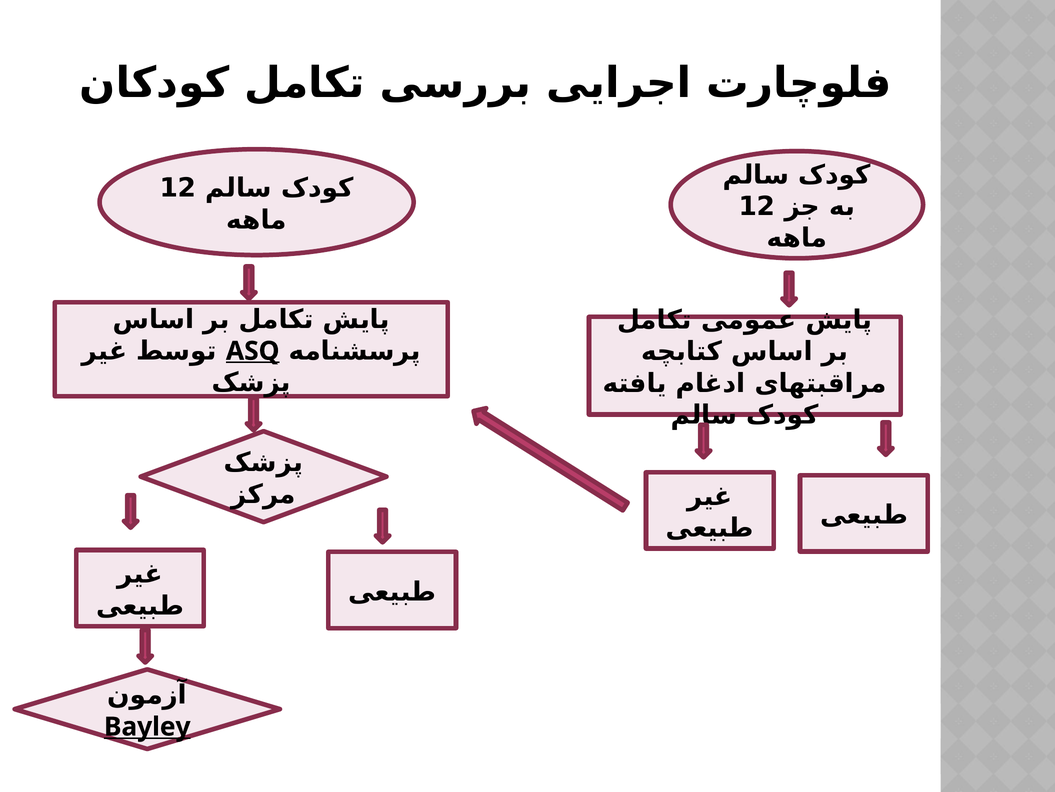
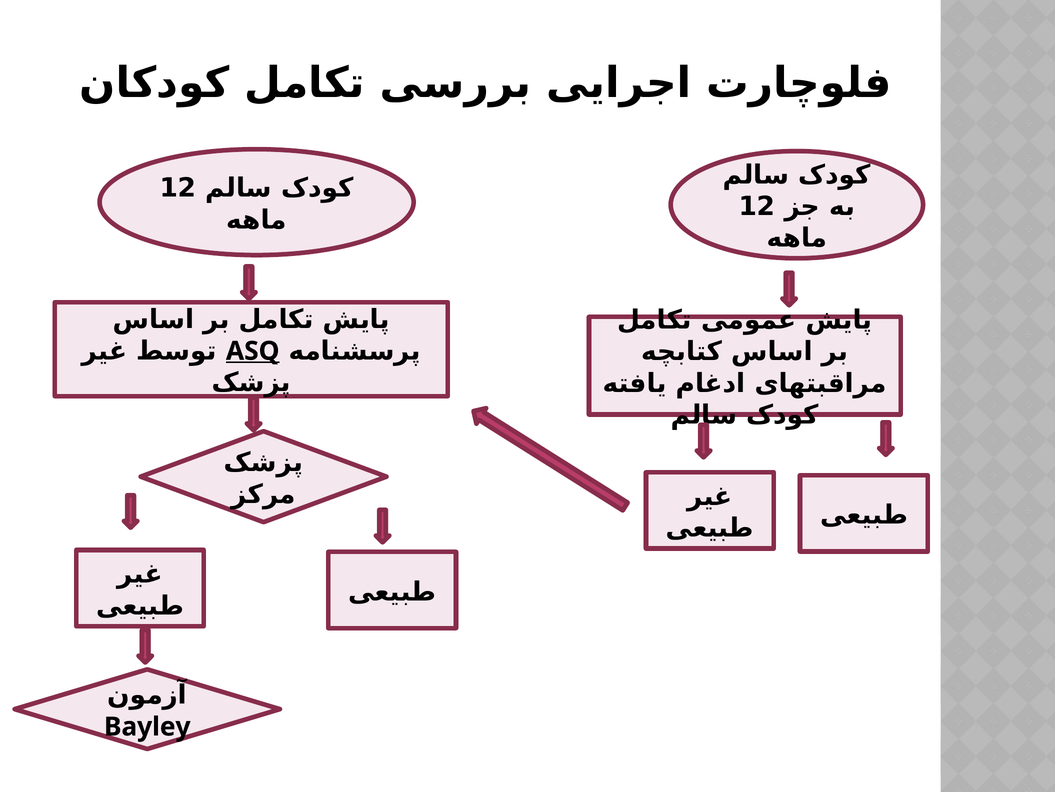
Bayley underline: present -> none
